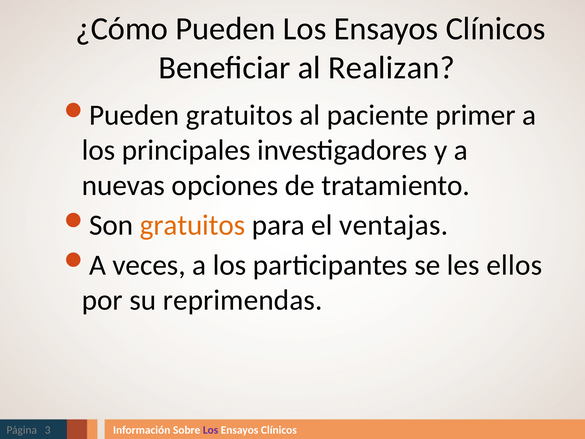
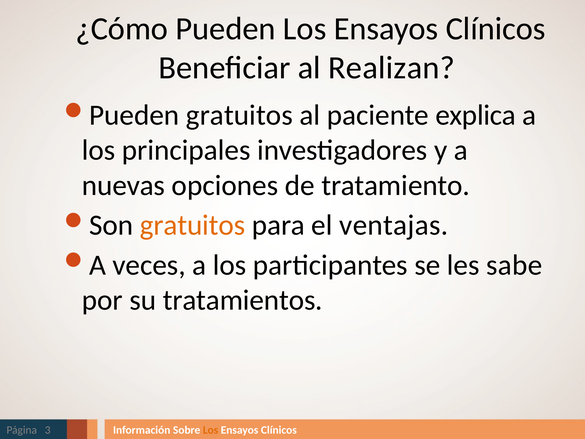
primer: primer -> explica
ellos: ellos -> sabe
reprimendas: reprimendas -> tratamientos
Los at (211, 430) colour: purple -> orange
